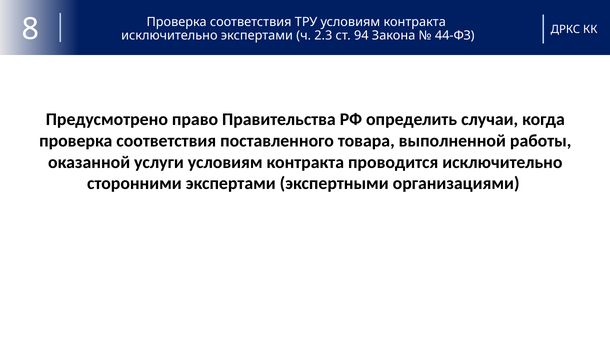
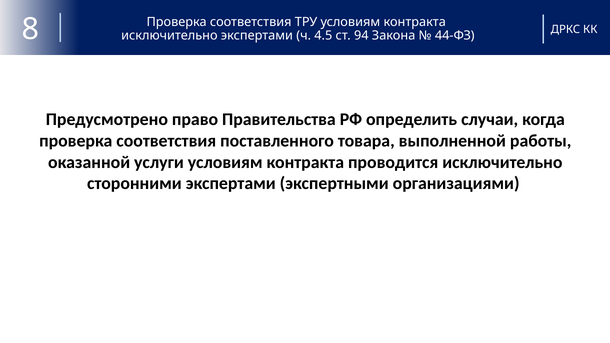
2.3: 2.3 -> 4.5
